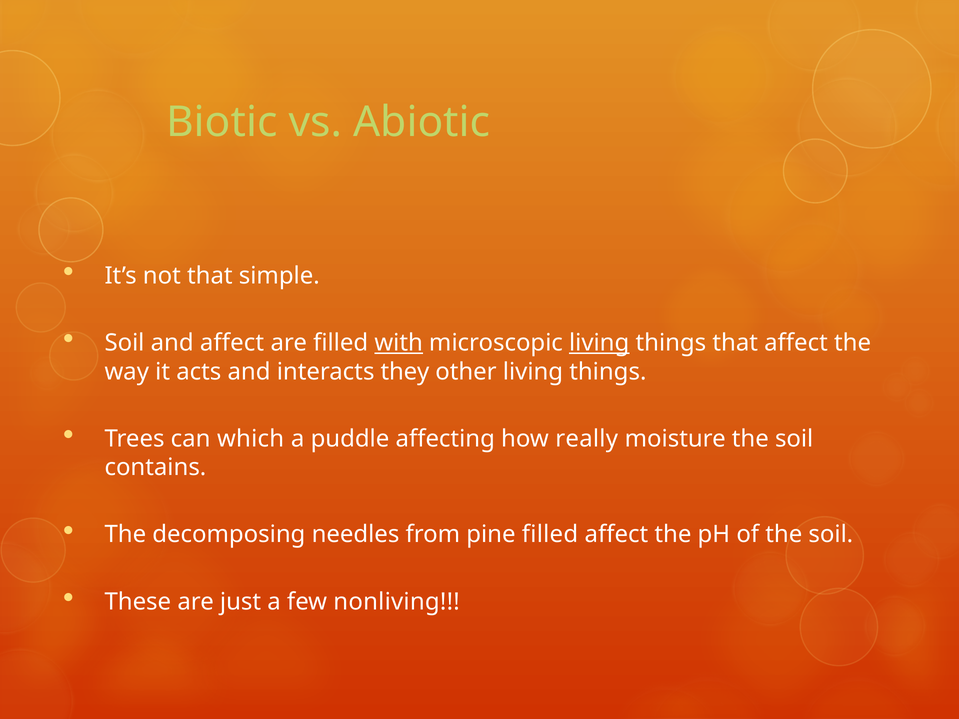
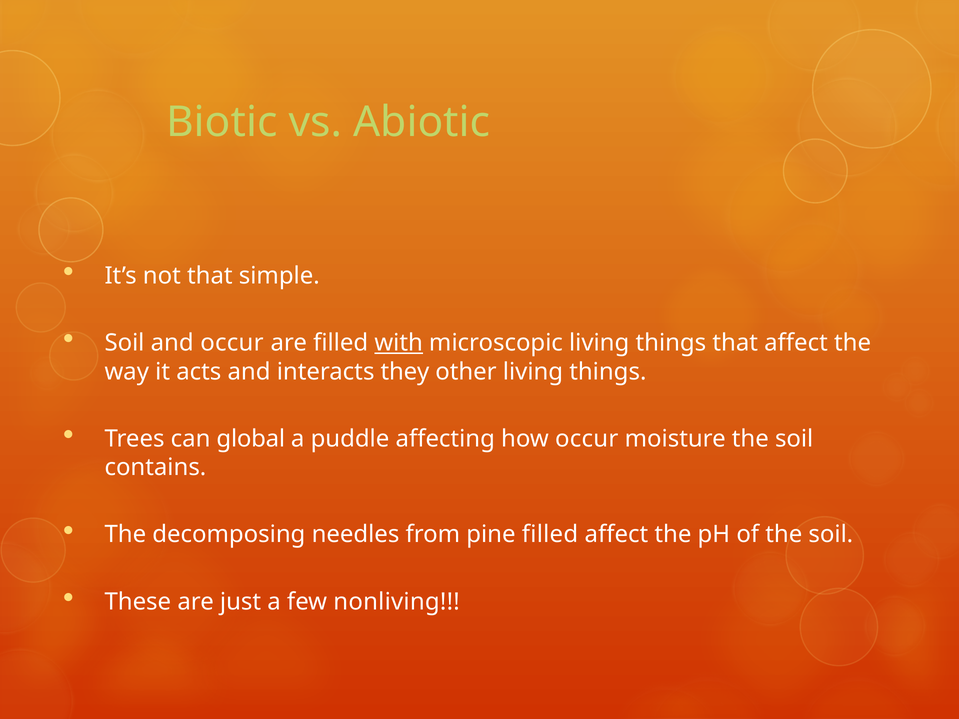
and affect: affect -> occur
living at (599, 343) underline: present -> none
which: which -> global
how really: really -> occur
